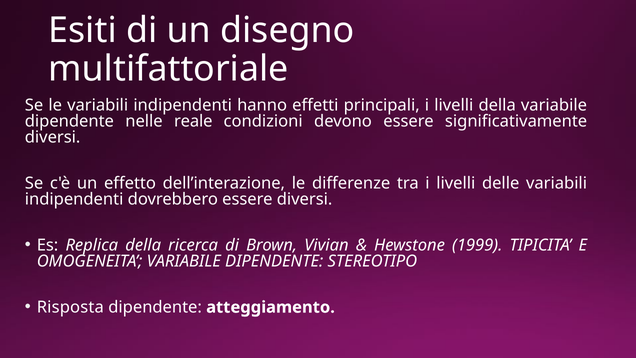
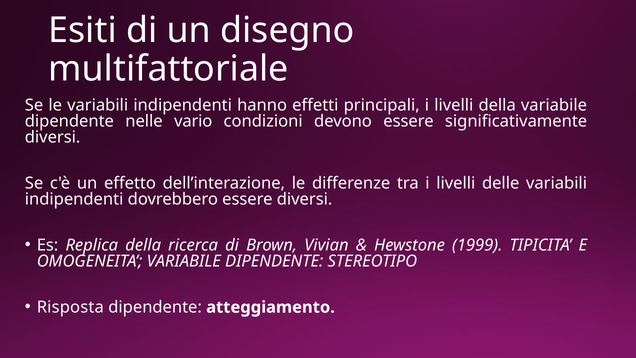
reale: reale -> vario
